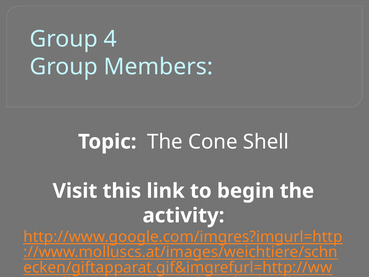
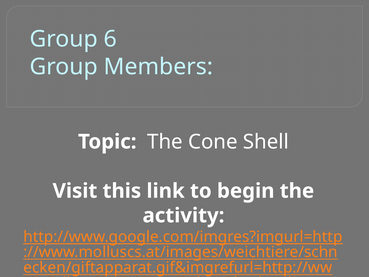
4: 4 -> 6
